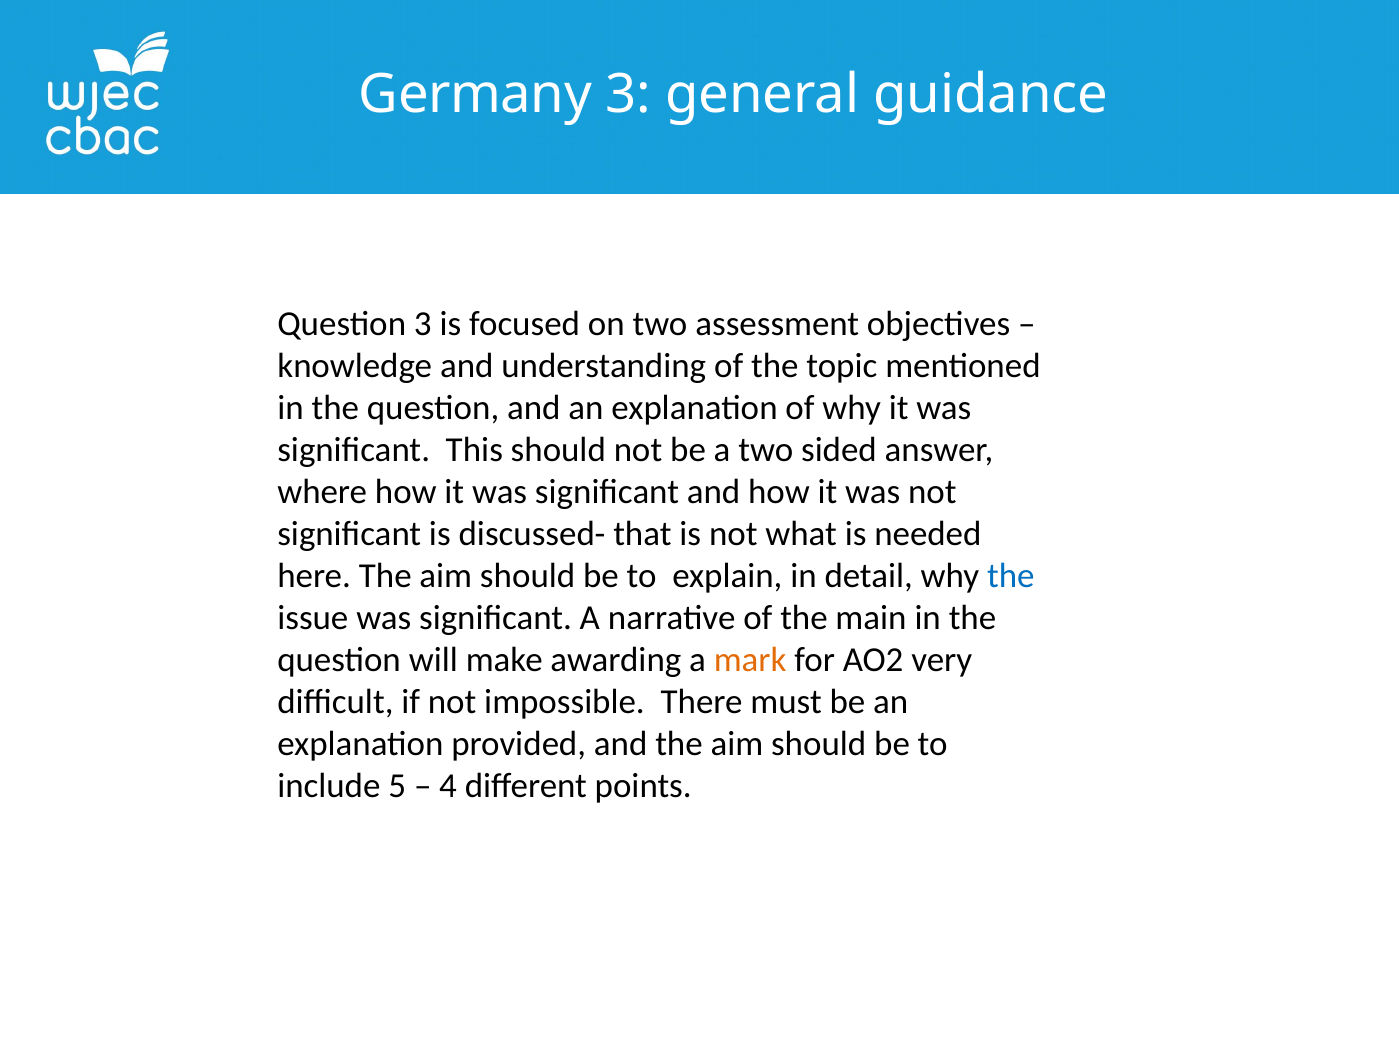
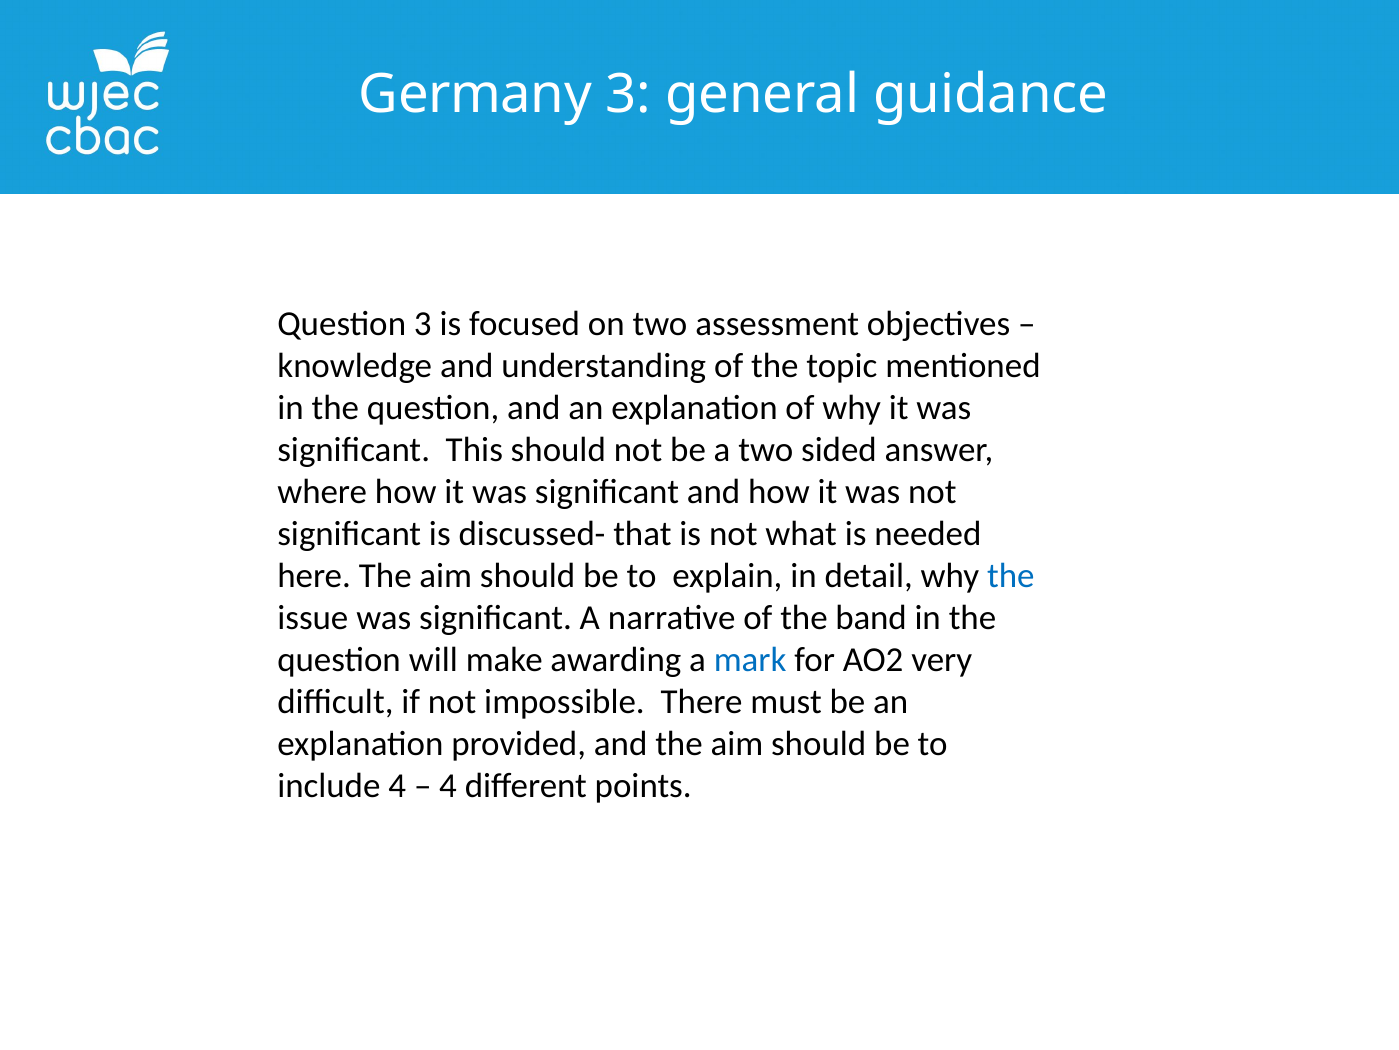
main: main -> band
mark colour: orange -> blue
include 5: 5 -> 4
